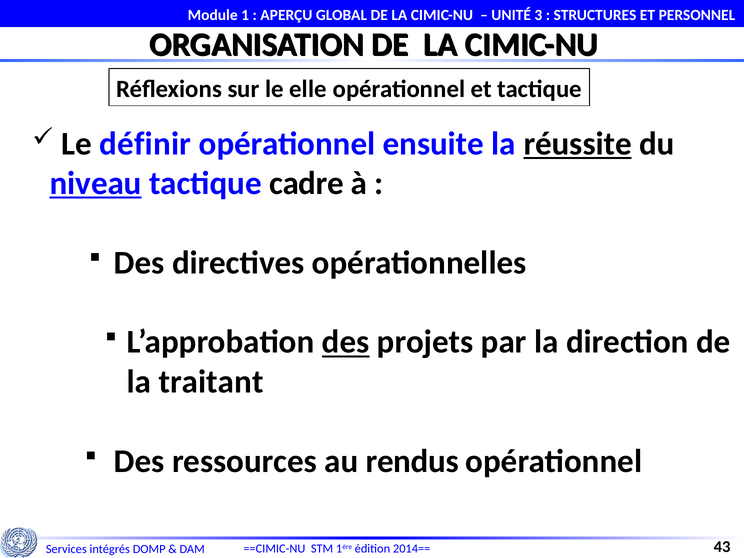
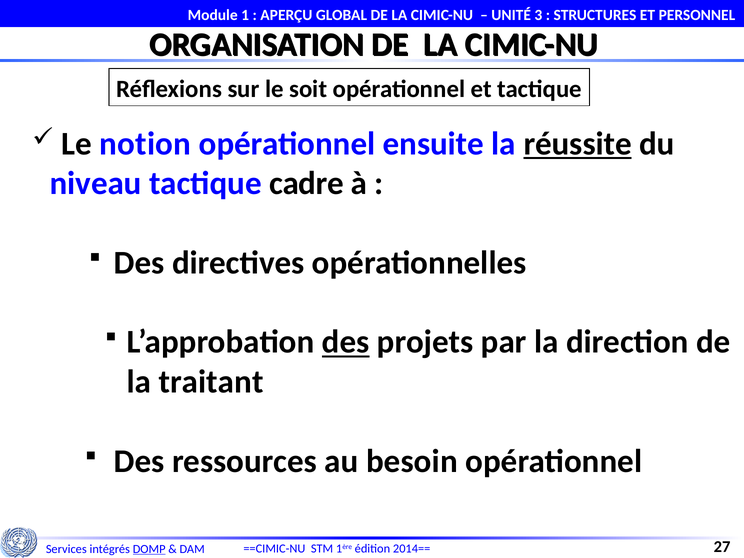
elle: elle -> soit
définir: définir -> notion
niveau underline: present -> none
rendus: rendus -> besoin
DOMP underline: none -> present
43: 43 -> 27
